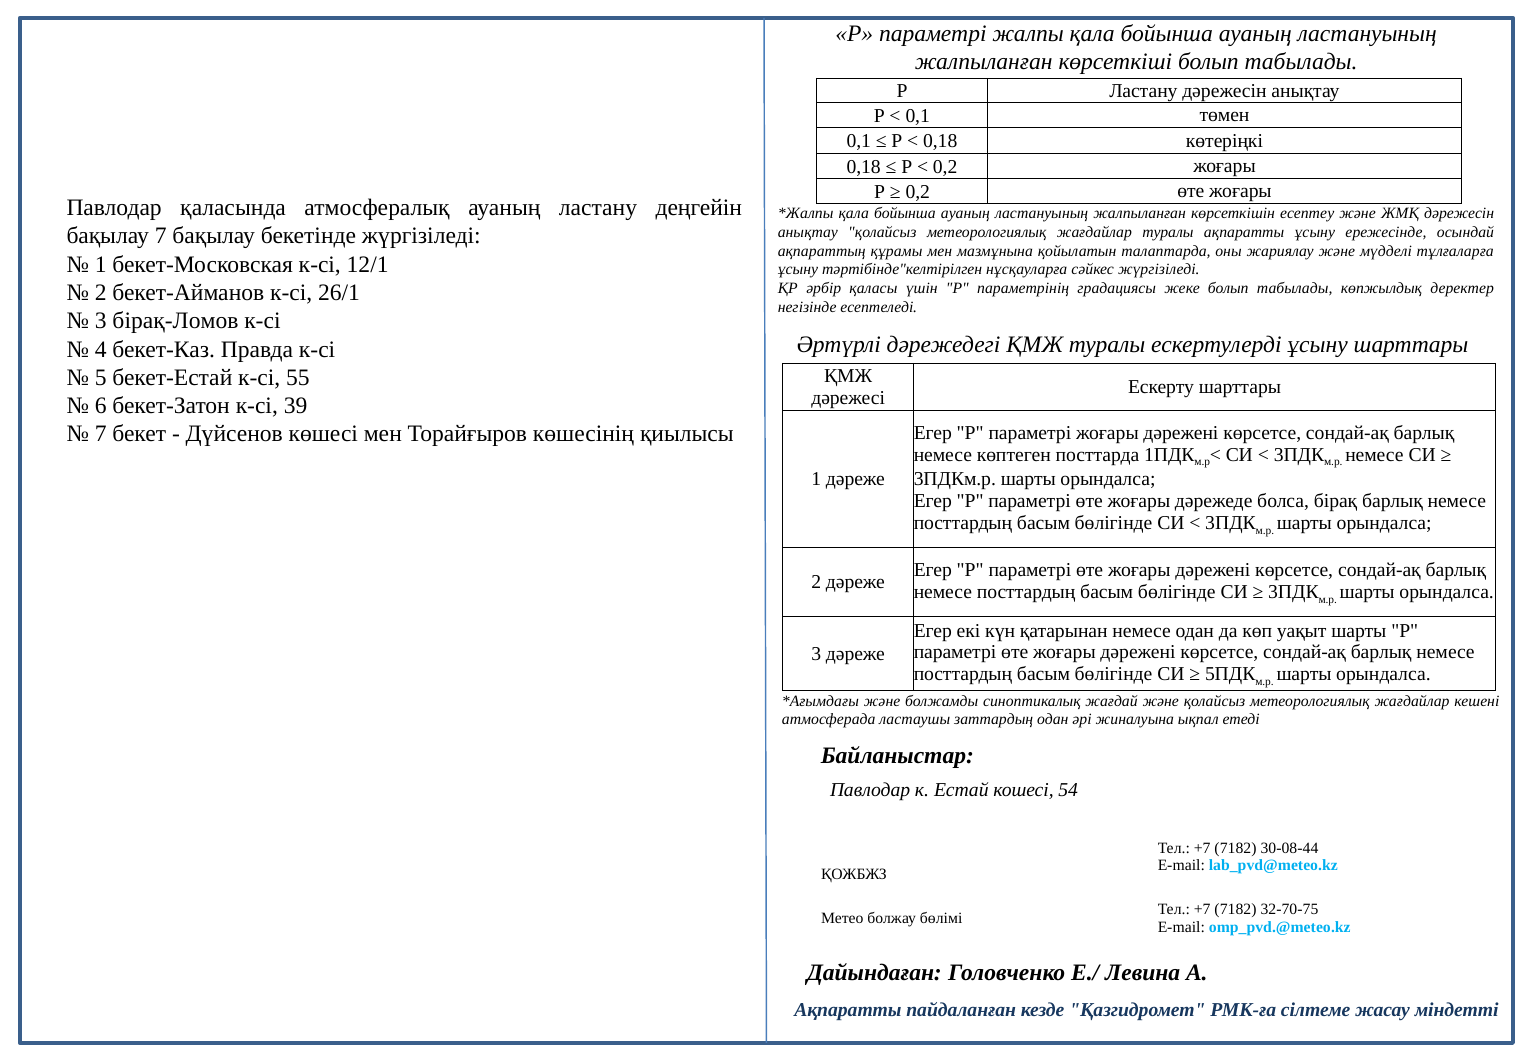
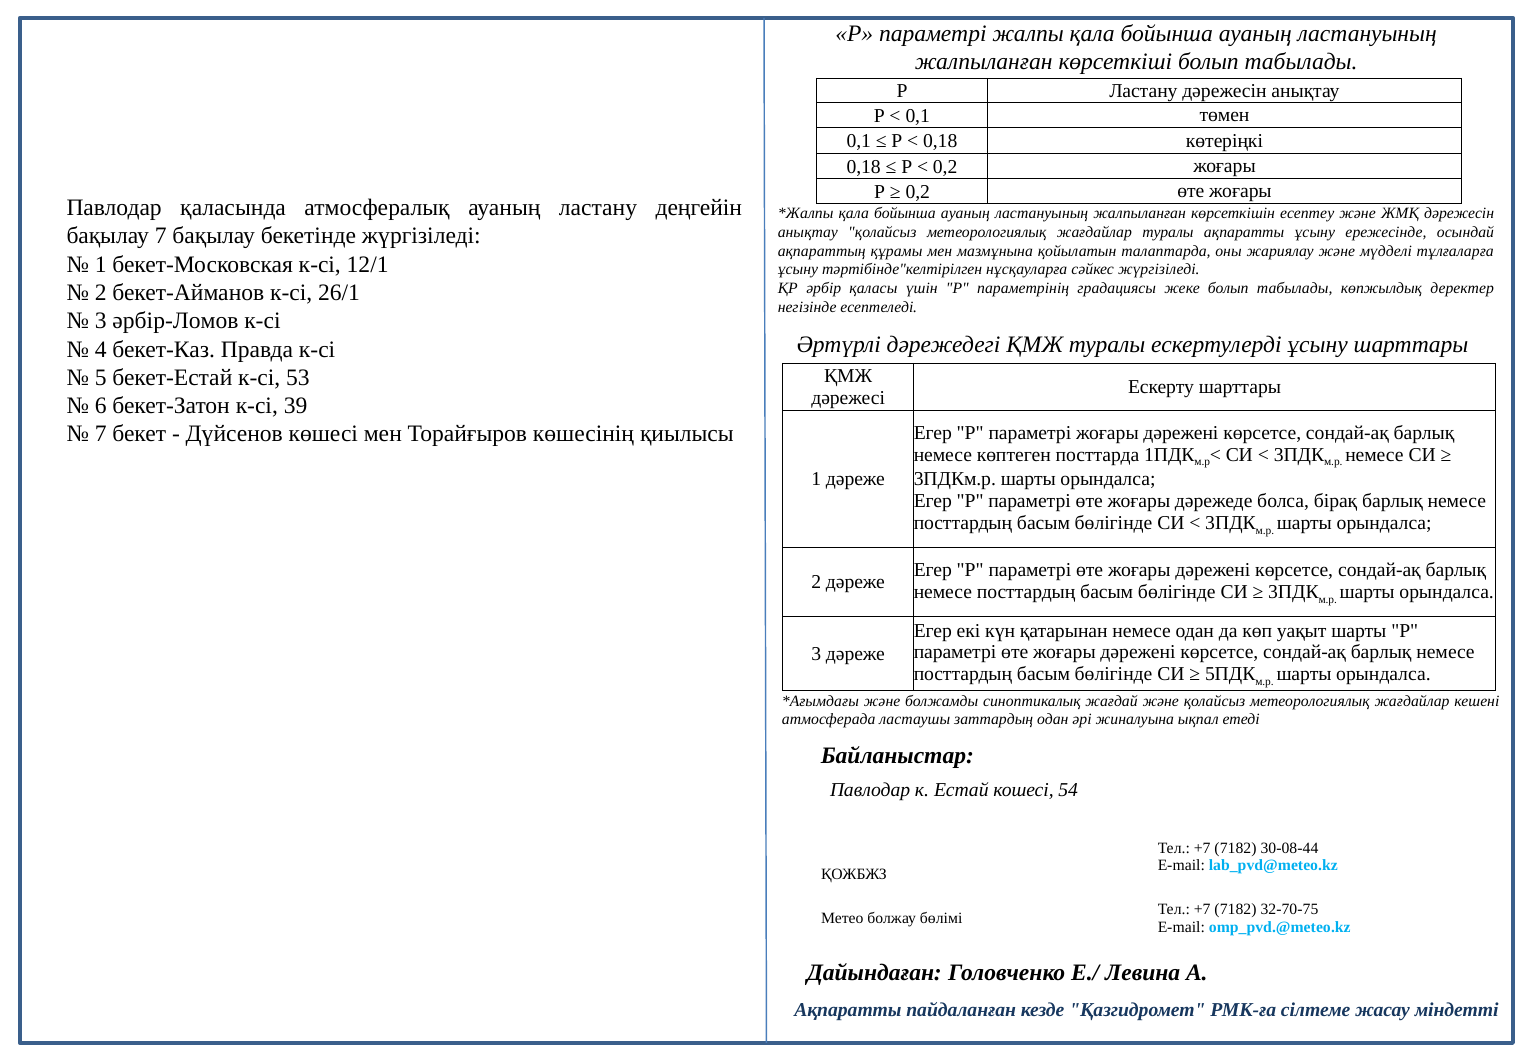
бірақ-Ломов: бірақ-Ломов -> әрбір-Ломов
55: 55 -> 53
